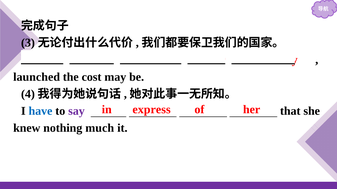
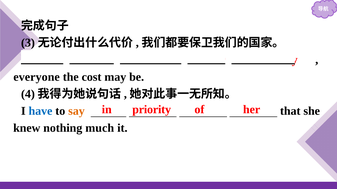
launched: launched -> everyone
express: express -> priority
say colour: purple -> orange
